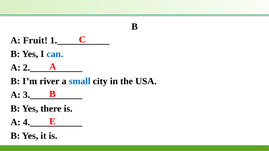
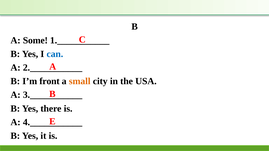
Fruit: Fruit -> Some
river: river -> front
small colour: blue -> orange
